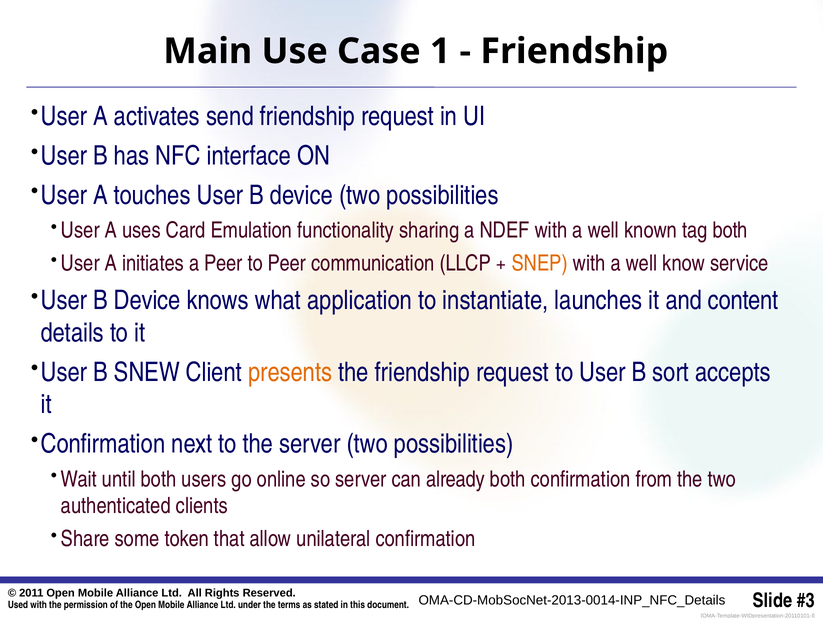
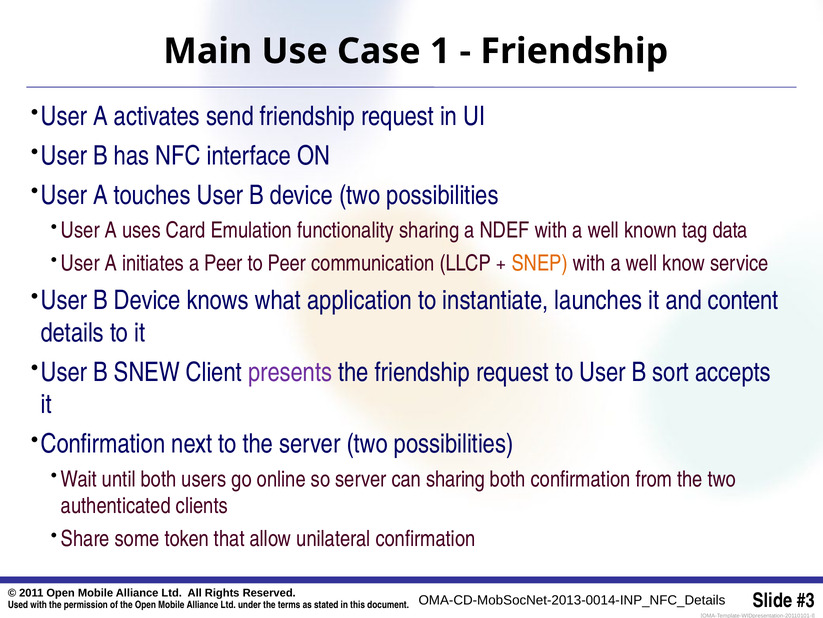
tag both: both -> data
presents colour: orange -> purple
can already: already -> sharing
